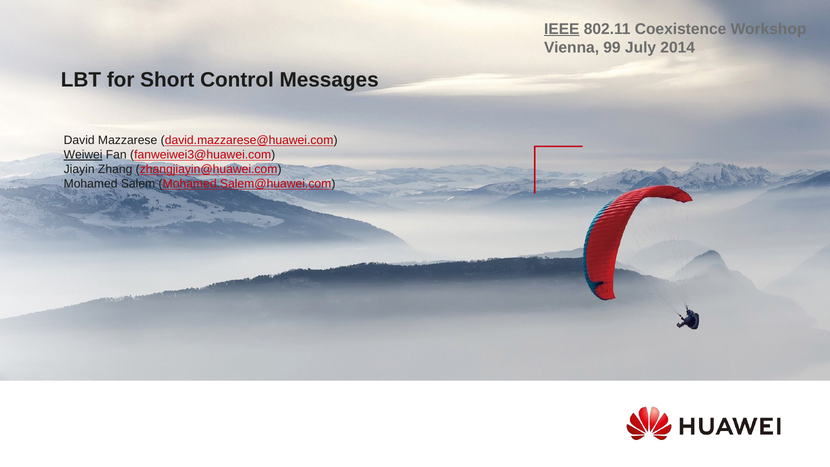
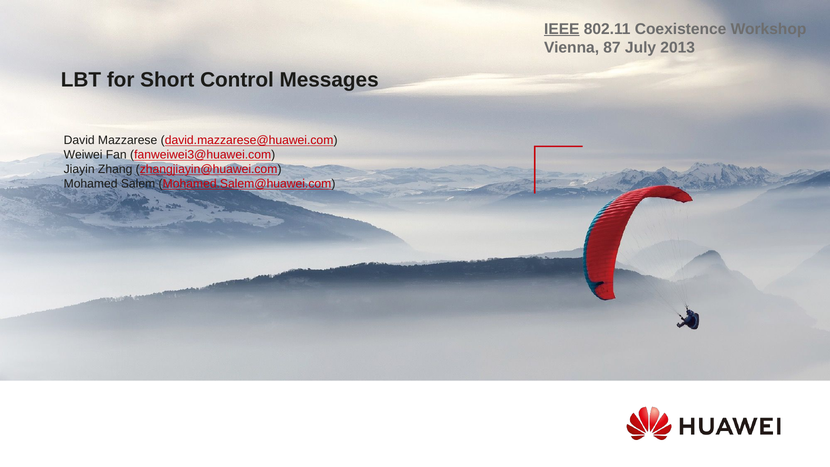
99: 99 -> 87
2014: 2014 -> 2013
Weiwei underline: present -> none
